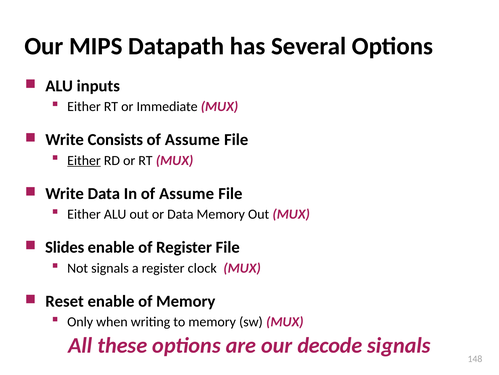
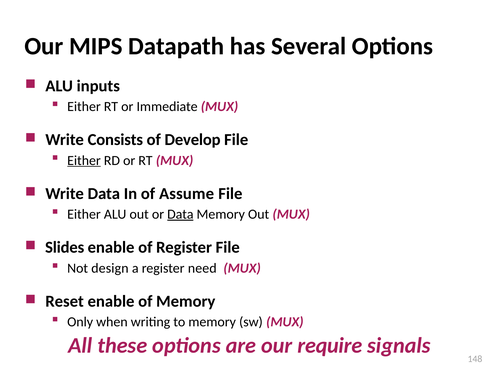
Assume at (192, 139): Assume -> Develop
Data at (180, 214) underline: none -> present
Not signals: signals -> design
clock: clock -> need
decode: decode -> require
